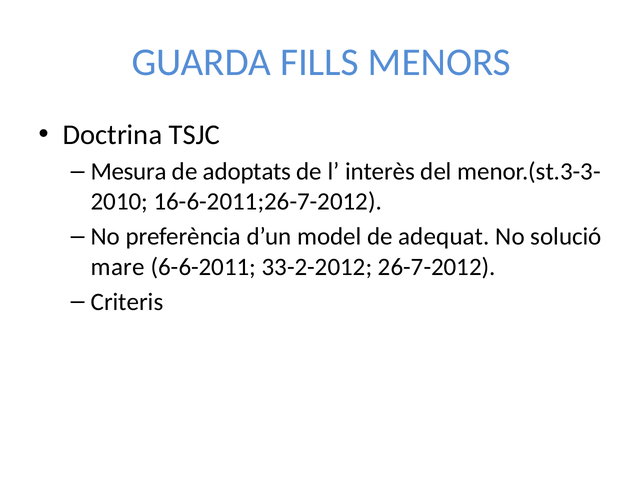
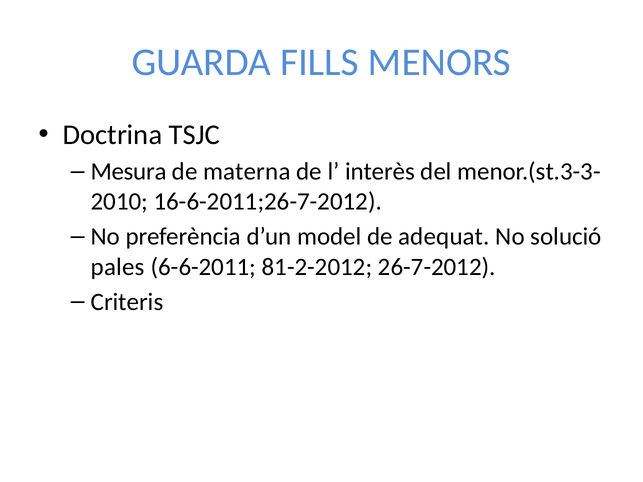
adoptats: adoptats -> materna
mare: mare -> pales
33-2-2012: 33-2-2012 -> 81-2-2012
